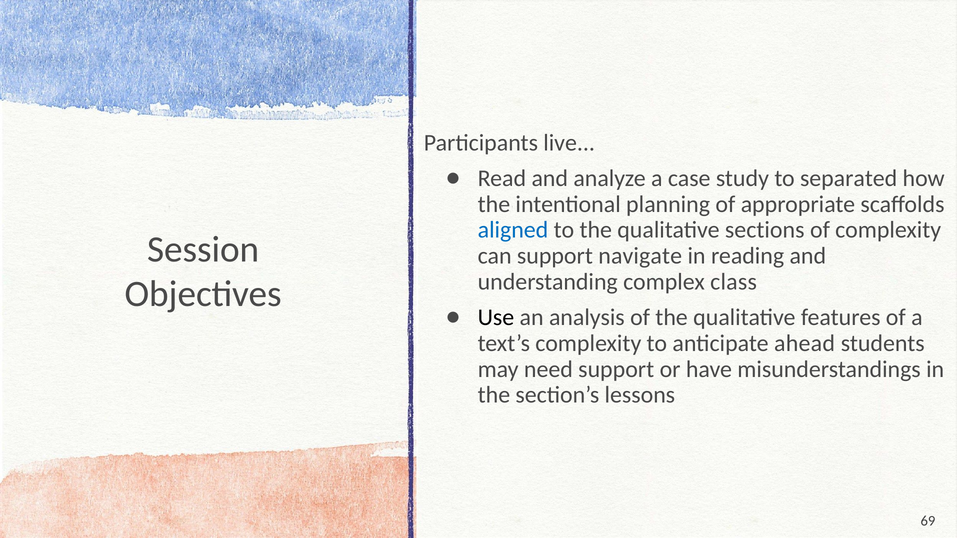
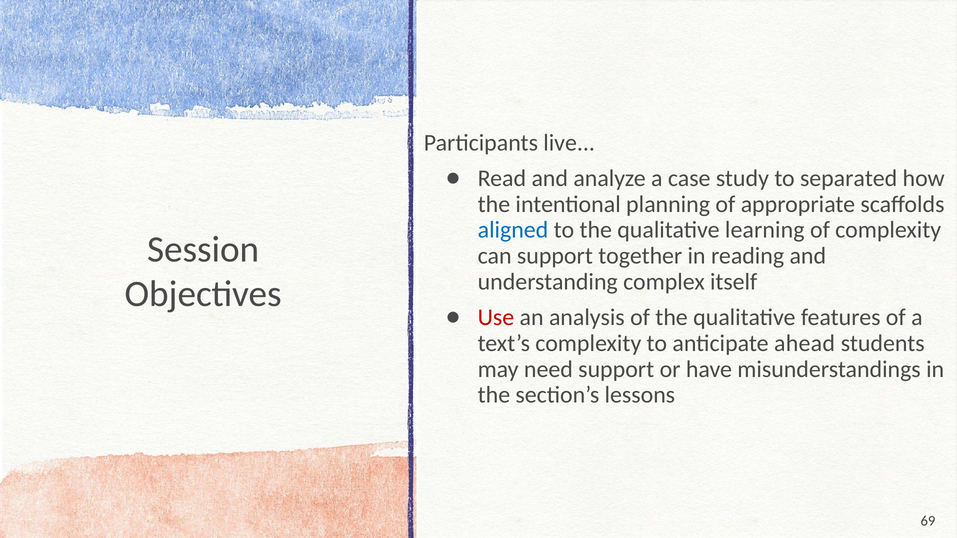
sections: sections -> learning
navigate: navigate -> together
class: class -> itself
Use colour: black -> red
